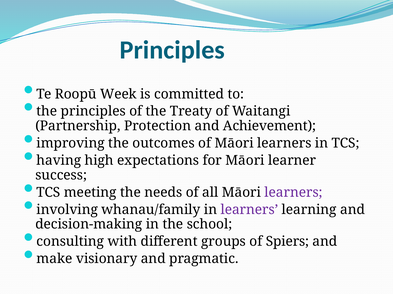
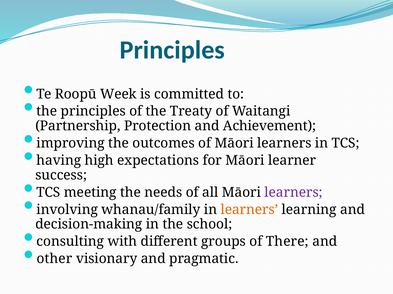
learners at (249, 210) colour: purple -> orange
Spiers: Spiers -> There
make: make -> other
